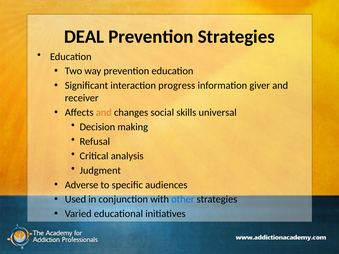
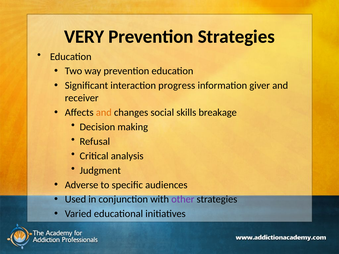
DEAL: DEAL -> VERY
universal: universal -> breakage
other colour: blue -> purple
